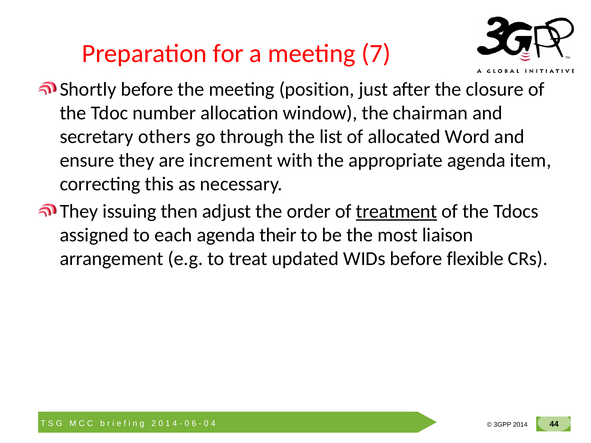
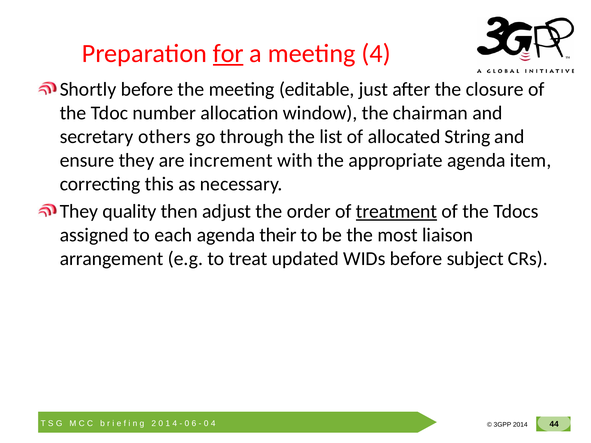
for underline: none -> present
meeting 7: 7 -> 4
position: position -> editable
Word: Word -> String
issuing: issuing -> quality
flexible: flexible -> subject
